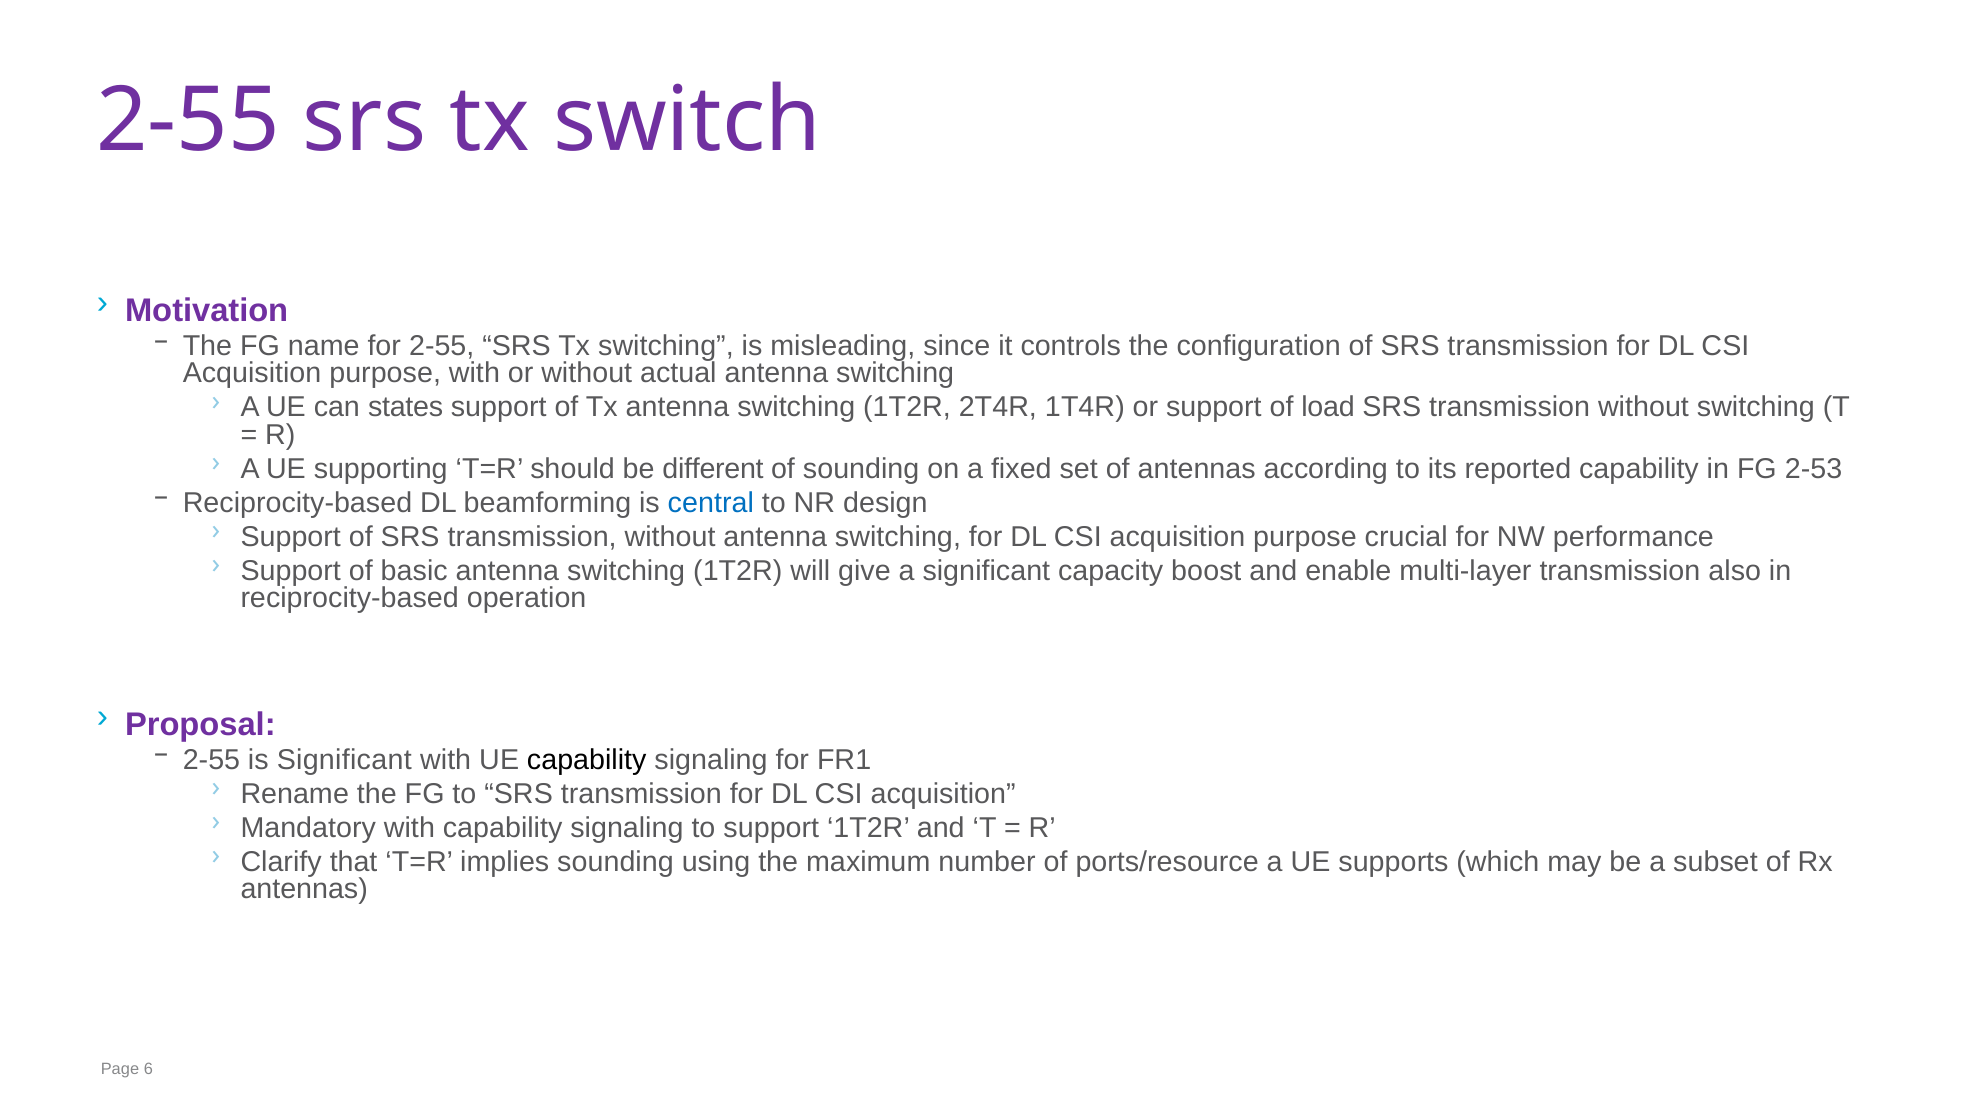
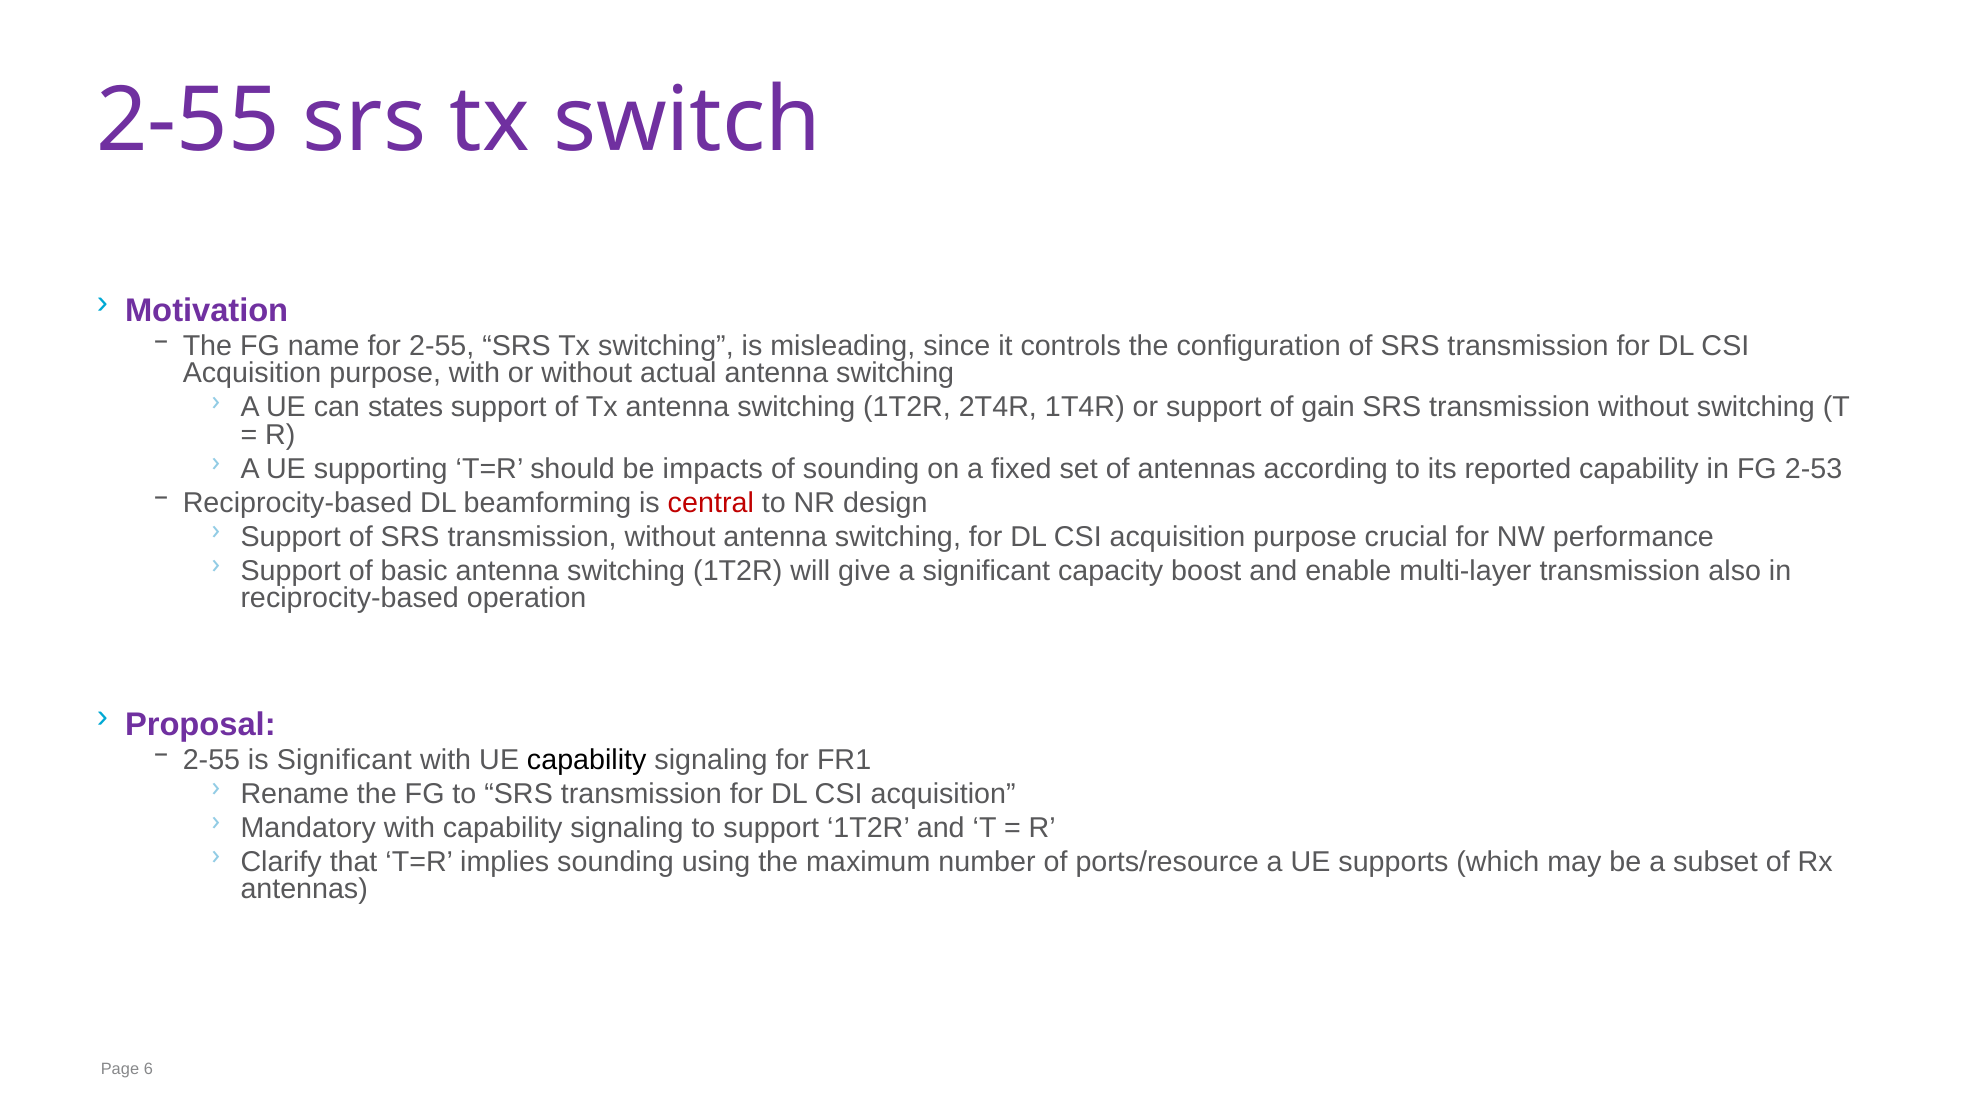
load: load -> gain
different: different -> impacts
central colour: blue -> red
